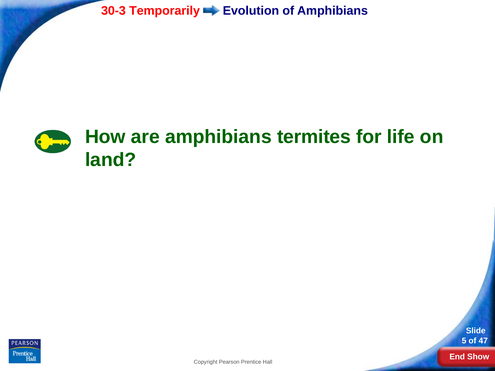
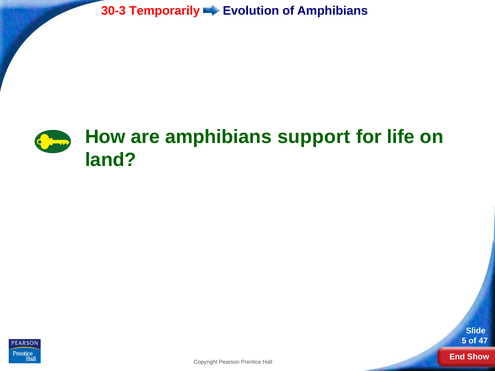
termites: termites -> support
